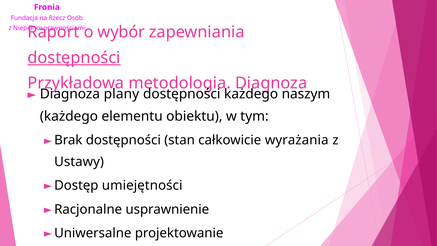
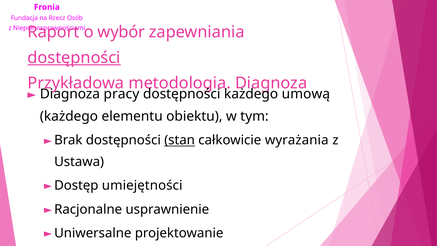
plany: plany -> pracy
naszym: naszym -> umową
stan underline: none -> present
Ustawy: Ustawy -> Ustawa
